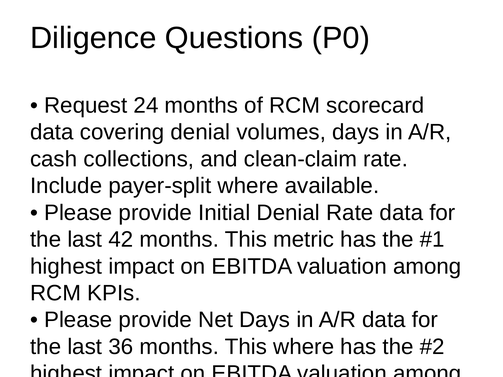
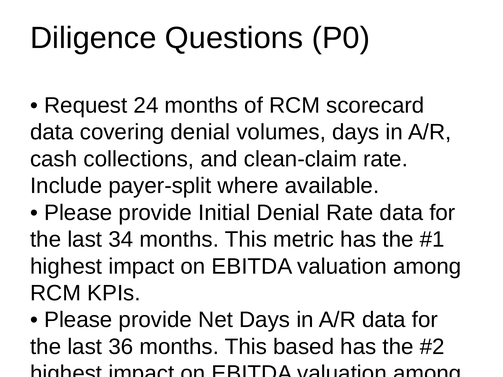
42: 42 -> 34
This where: where -> based
